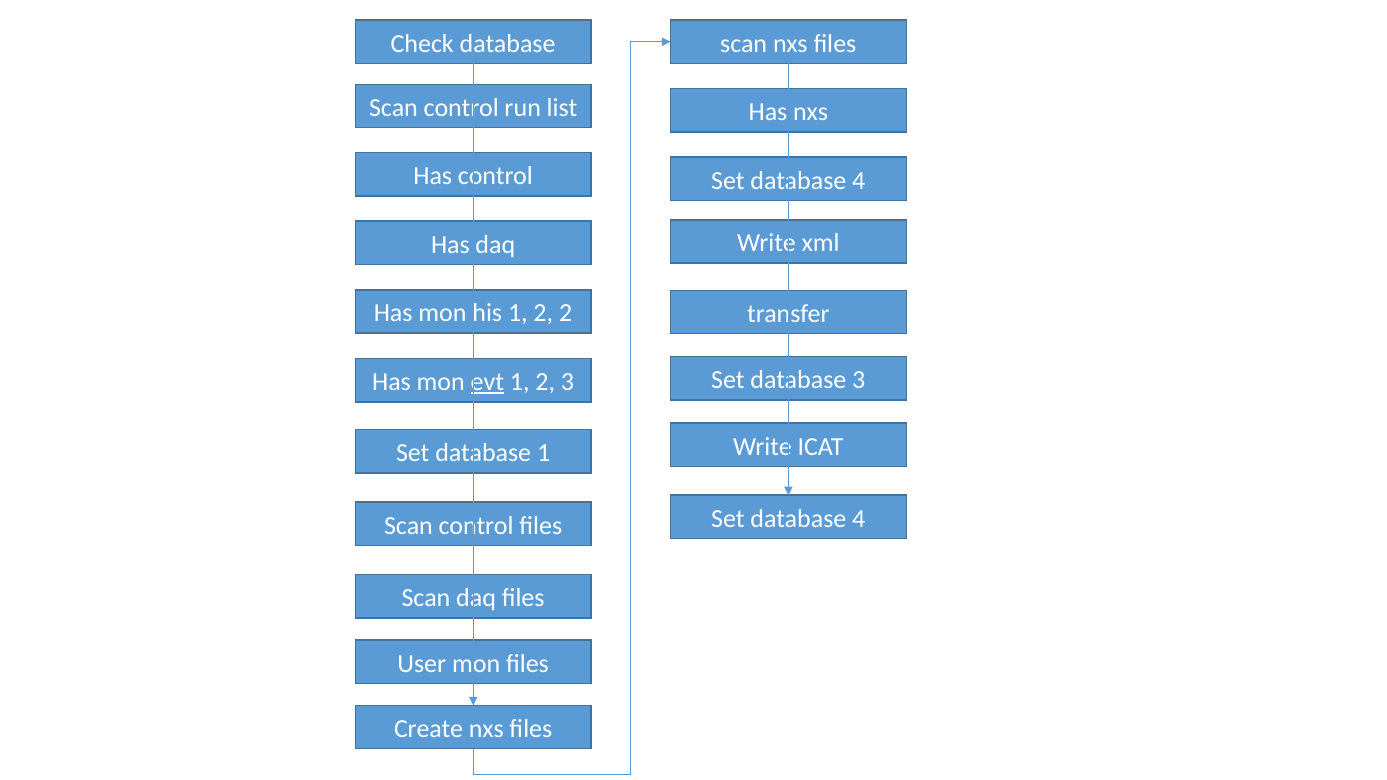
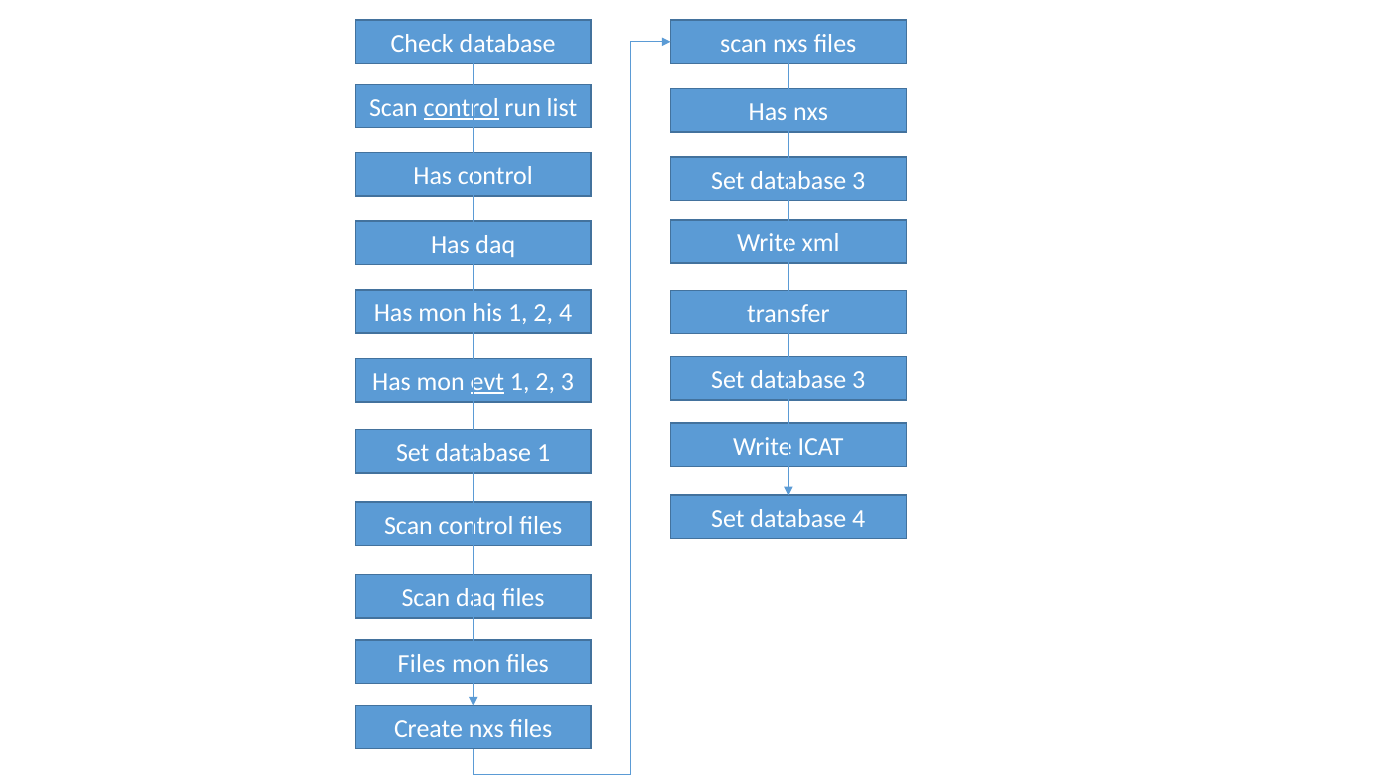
control at (461, 108) underline: none -> present
4 at (859, 181): 4 -> 3
2 2: 2 -> 4
User at (422, 664): User -> Files
